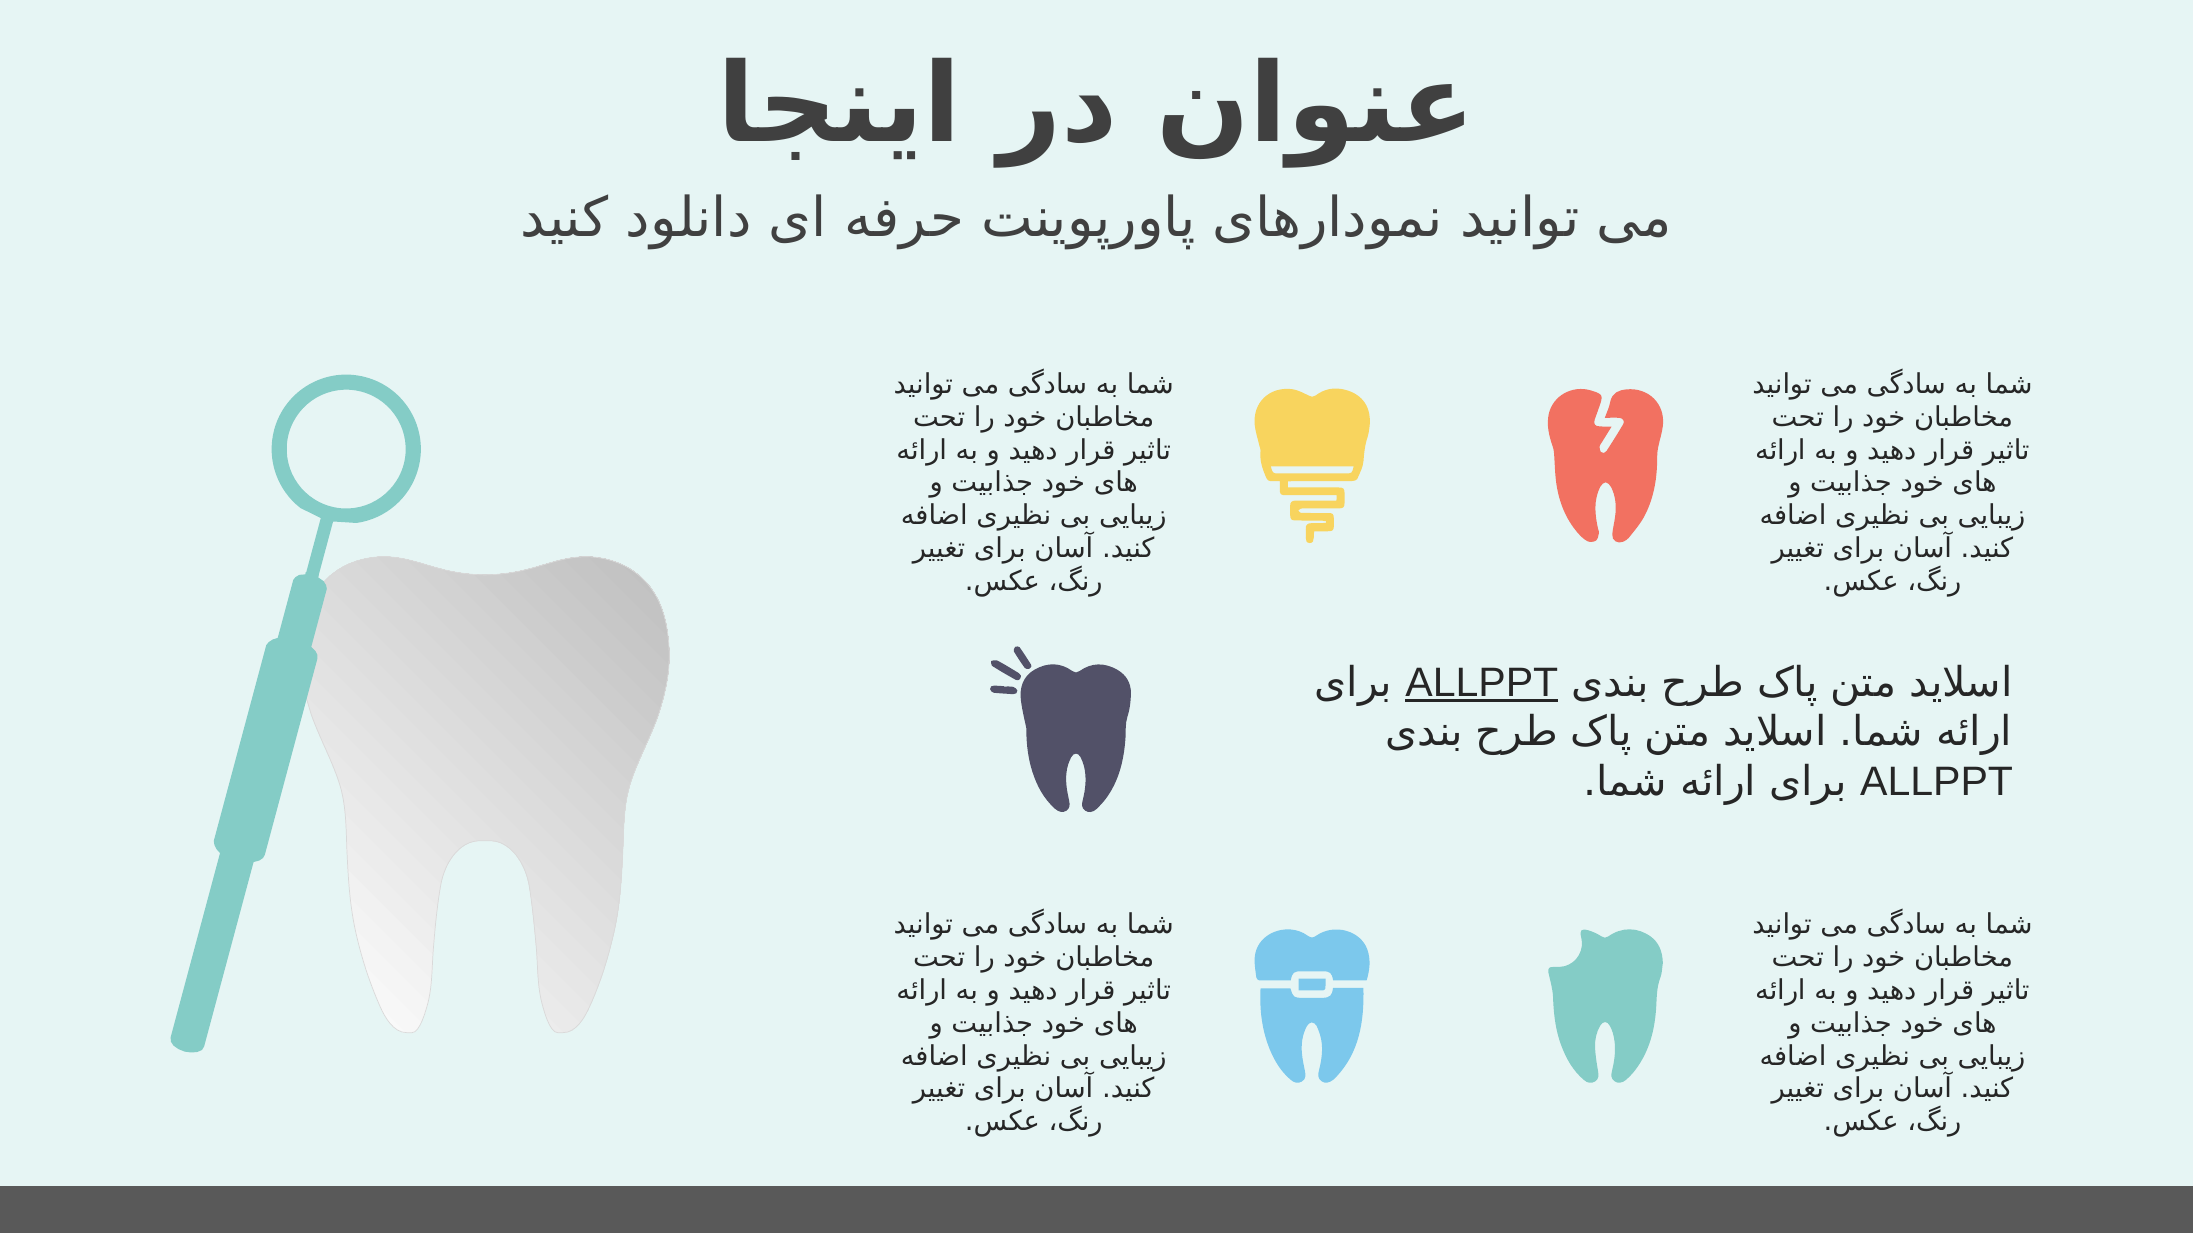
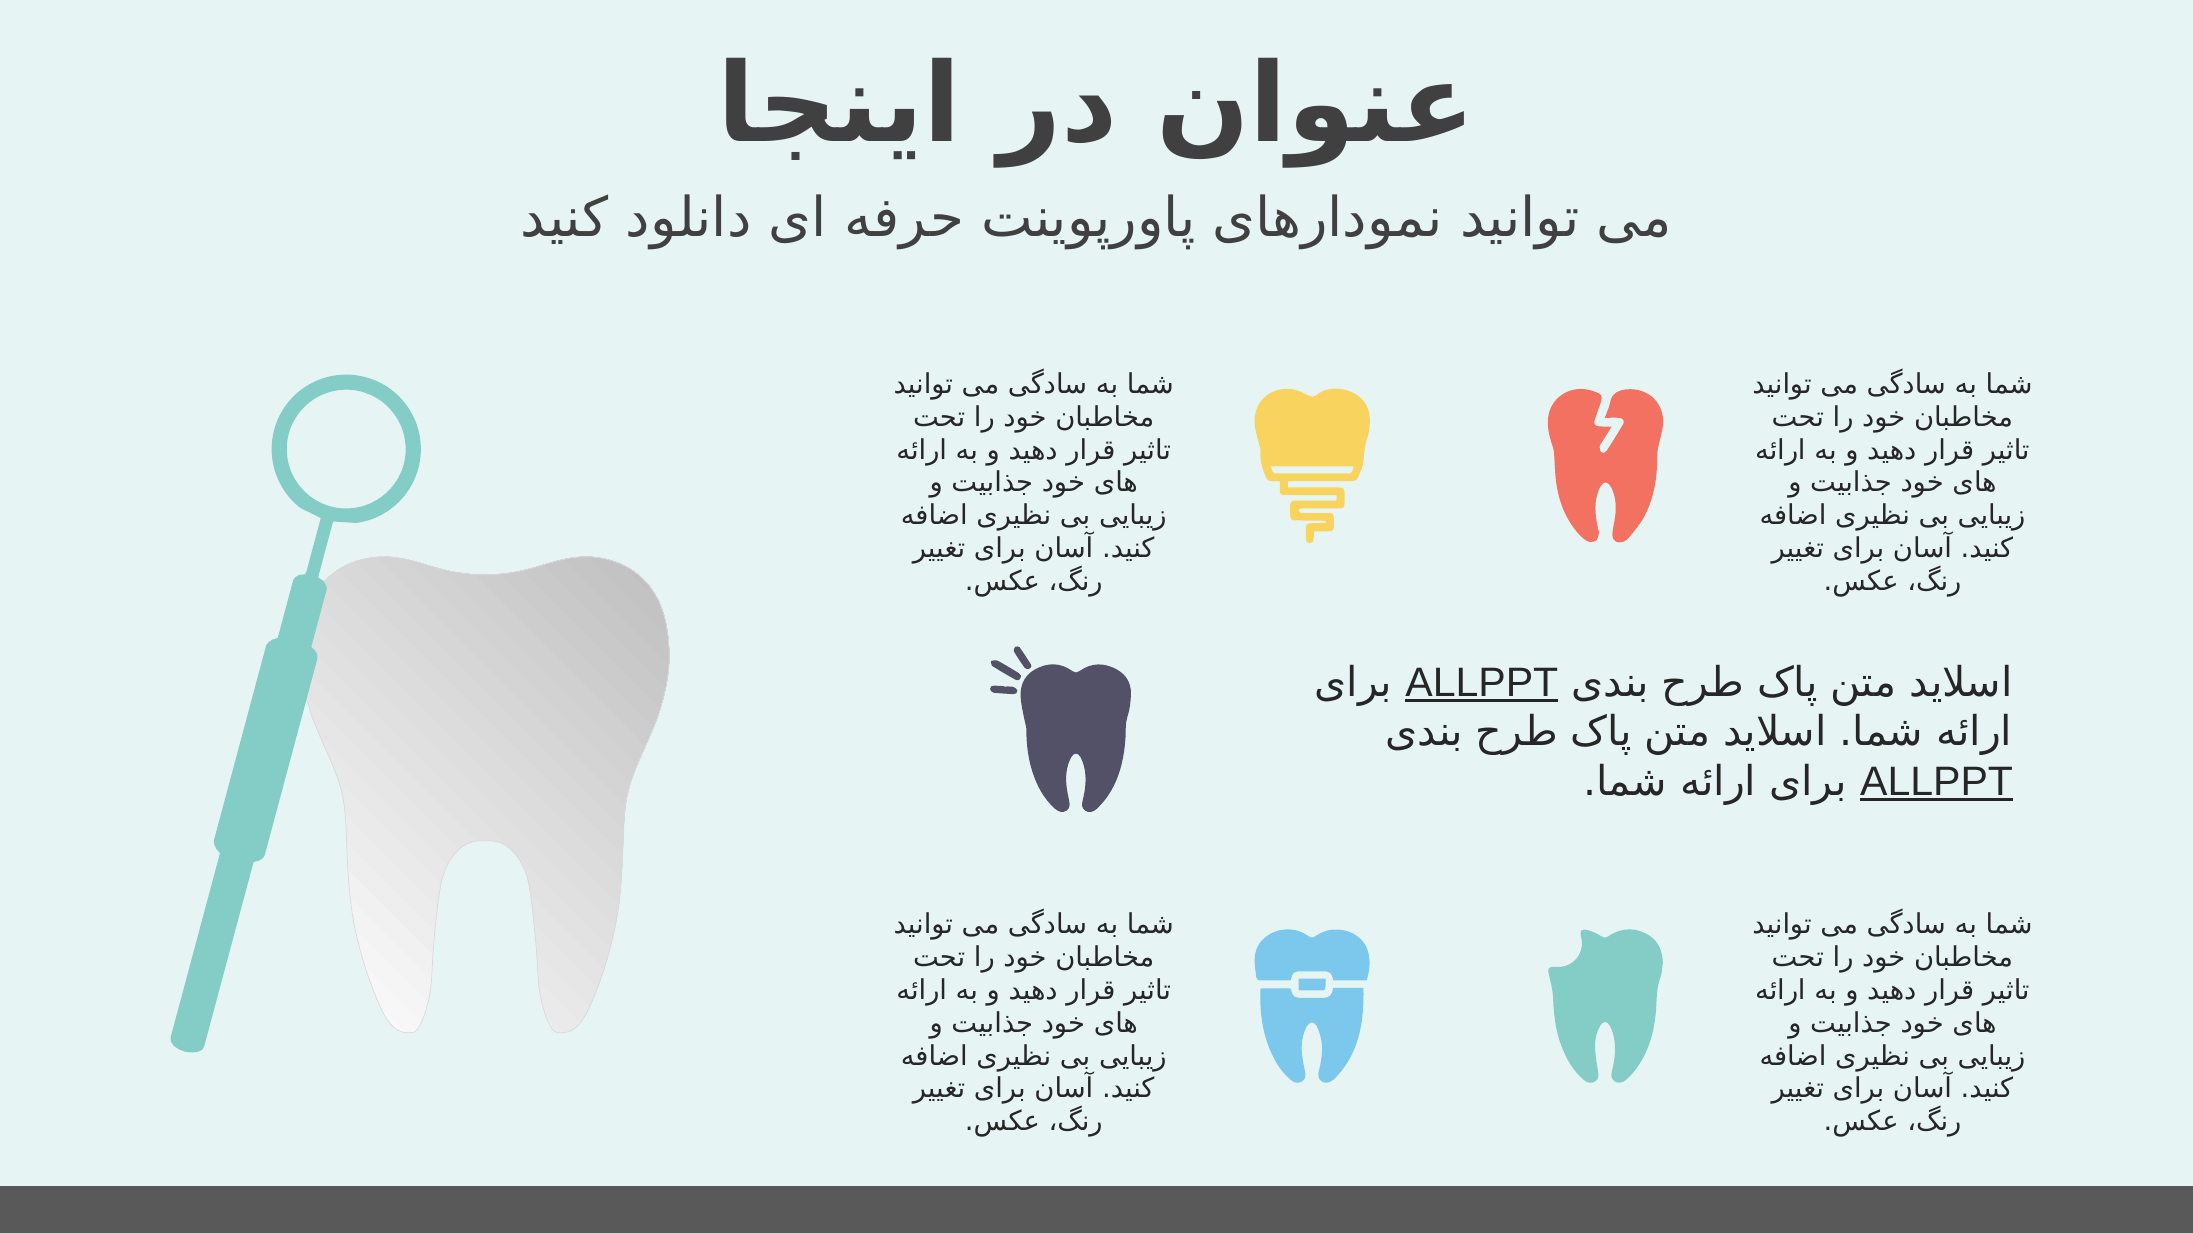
ALLPPT at (1937, 782) underline: none -> present
